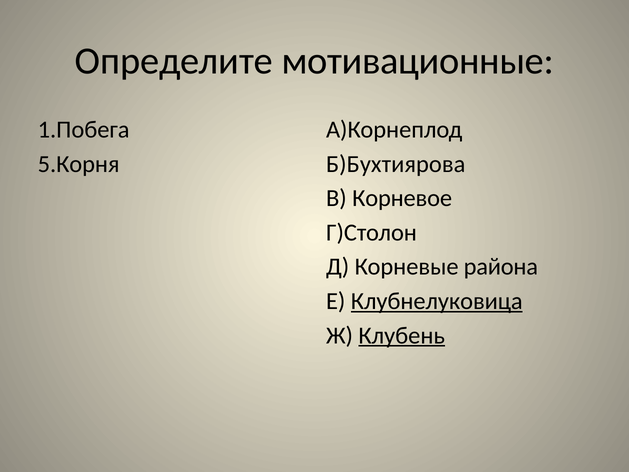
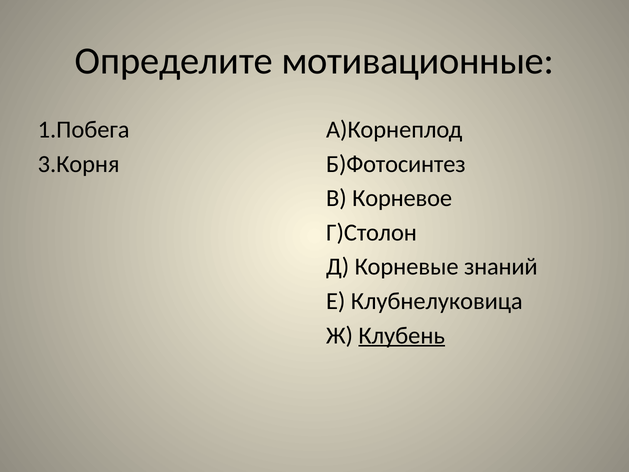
5.Корня: 5.Корня -> 3.Корня
Б)Бухтиярова: Б)Бухтиярова -> Б)Фотосинтез
района: района -> знаний
Клубнелуковица underline: present -> none
